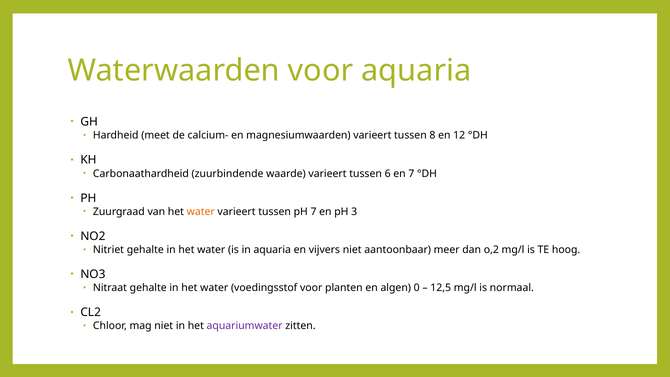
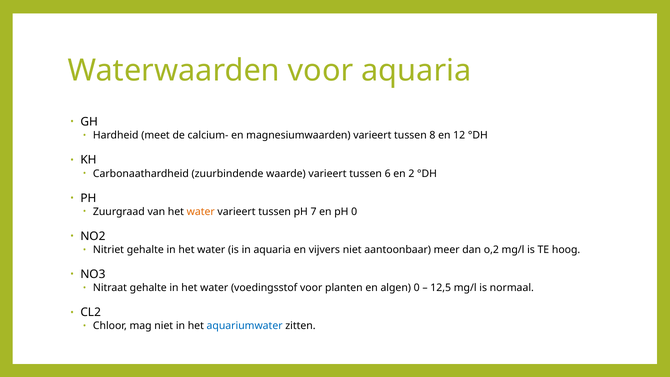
en 7: 7 -> 2
pH 3: 3 -> 0
aquariumwater colour: purple -> blue
